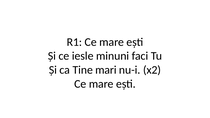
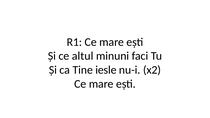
iesle: iesle -> altul
mari: mari -> iesle
